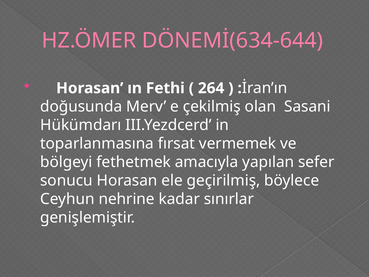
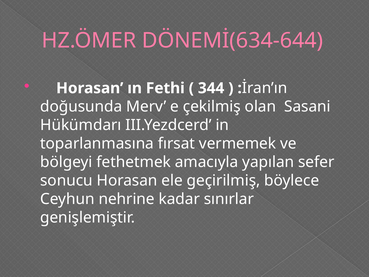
264: 264 -> 344
